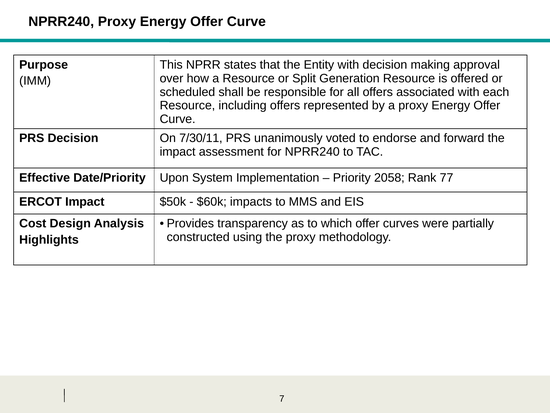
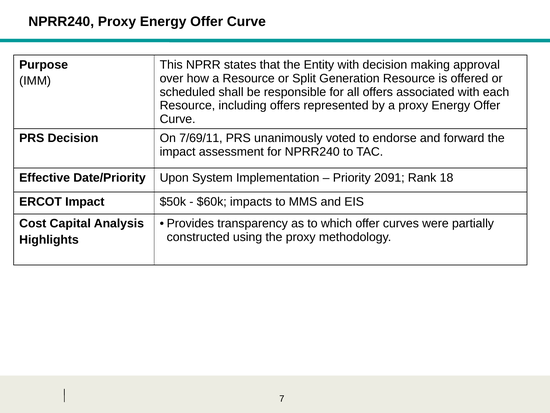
7/30/11: 7/30/11 -> 7/69/11
2058: 2058 -> 2091
77: 77 -> 18
Design: Design -> Capital
